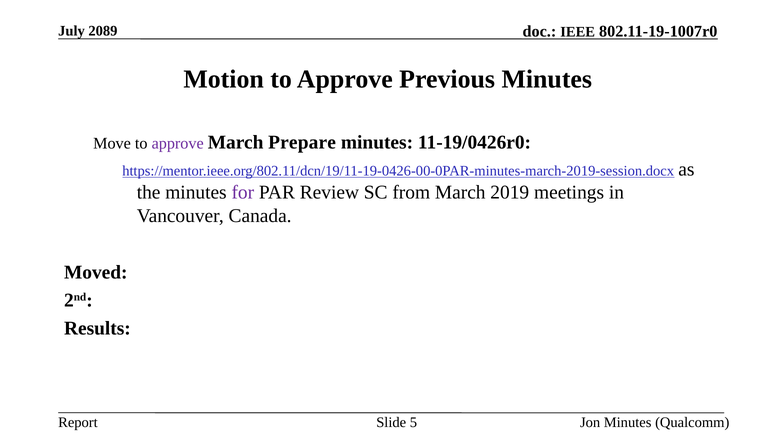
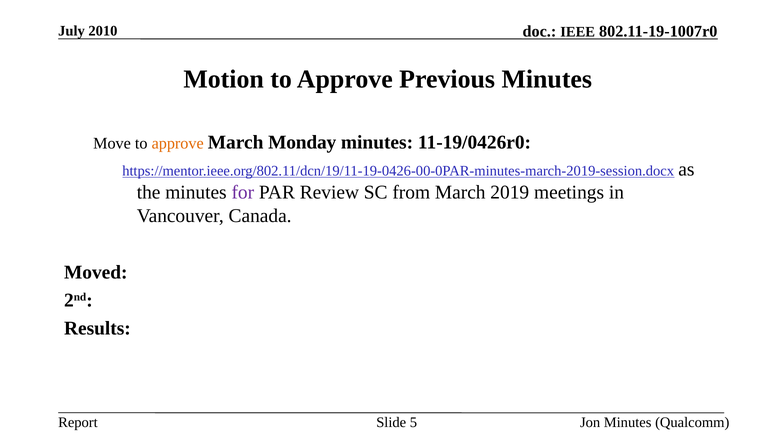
2089: 2089 -> 2010
approve at (178, 143) colour: purple -> orange
Prepare: Prepare -> Monday
